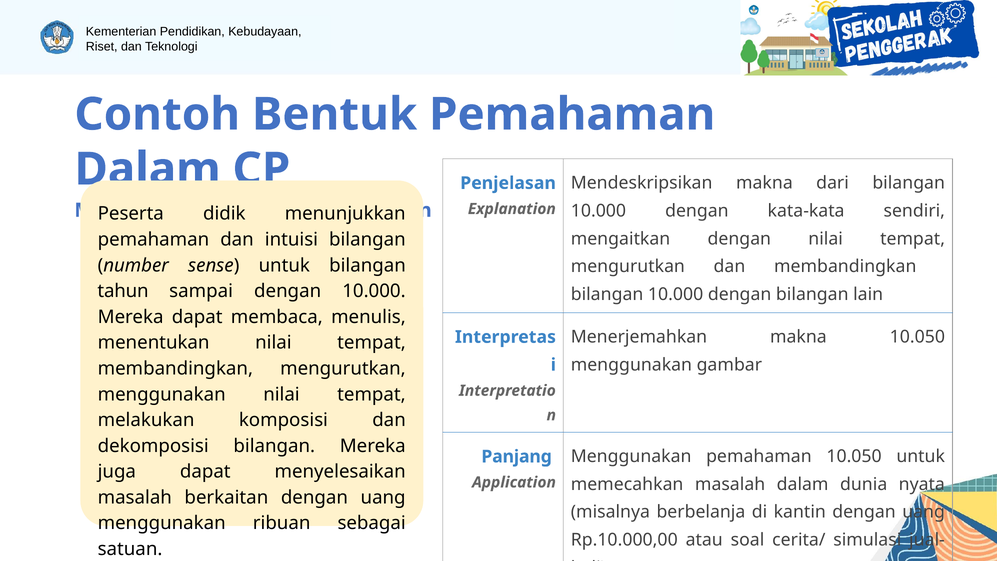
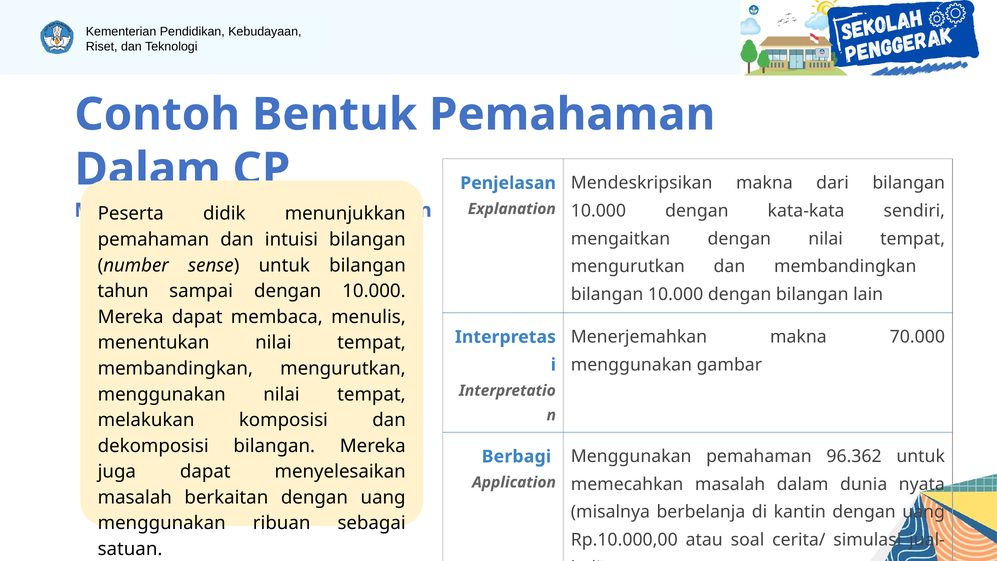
makna 10.050: 10.050 -> 70.000
pemahaman 10.050: 10.050 -> 96.362
Panjang: Panjang -> Berbagi
